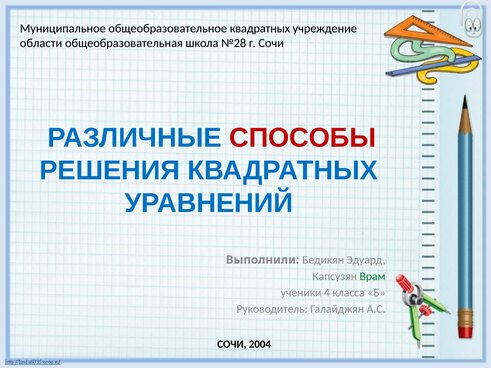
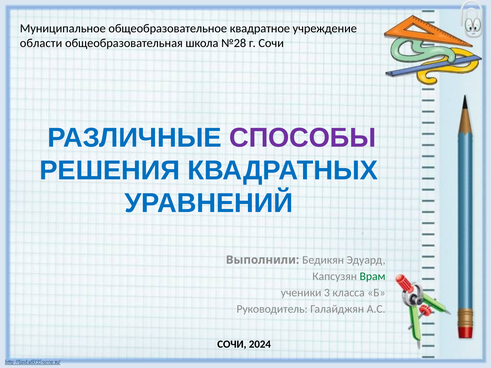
общеобразовательное квадратных: квадратных -> квадратное
СПОСОБЫ colour: red -> purple
4: 4 -> 3
2004: 2004 -> 2024
